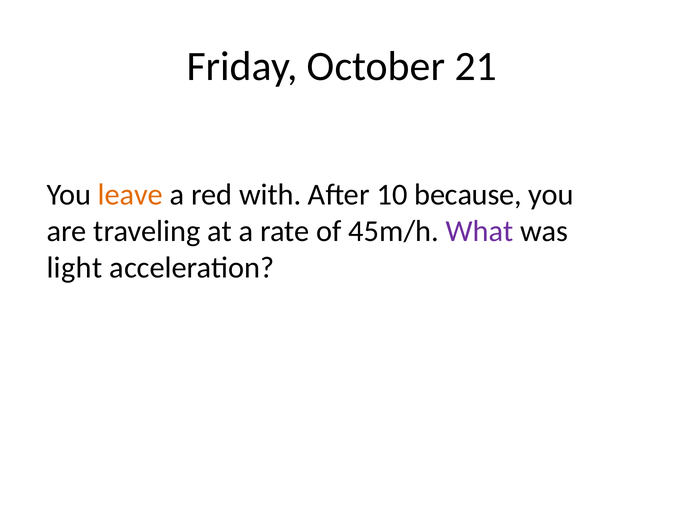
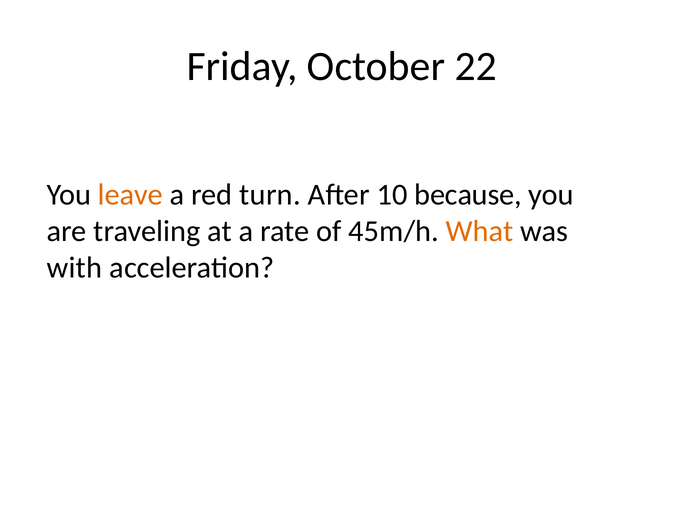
21: 21 -> 22
with: with -> turn
What colour: purple -> orange
light: light -> with
